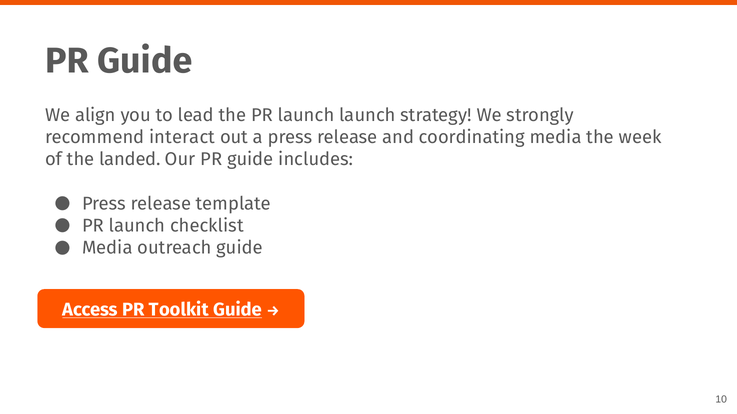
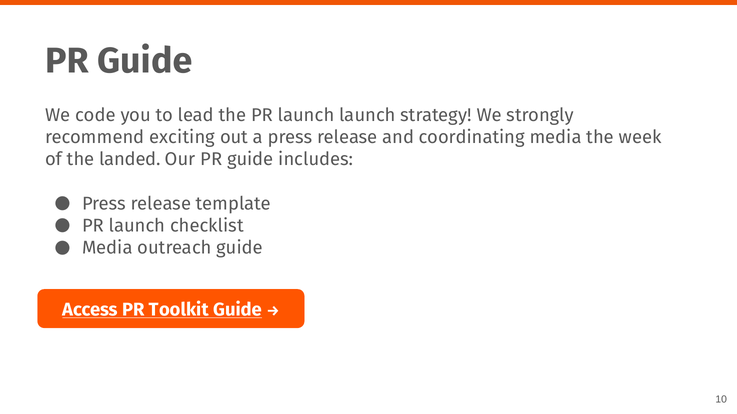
align: align -> code
interact: interact -> exciting
